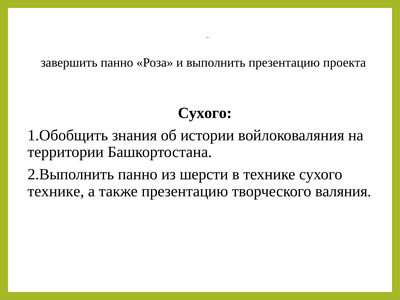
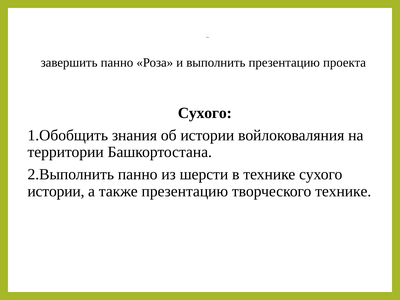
технике at (56, 191): технике -> истории
творческого валяния: валяния -> технике
